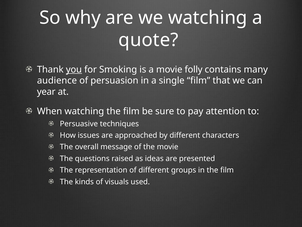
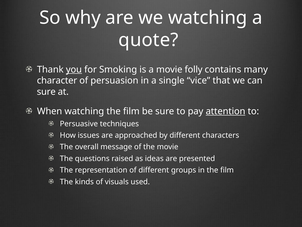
audience: audience -> character
single film: film -> vice
year at (46, 92): year -> sure
attention underline: none -> present
